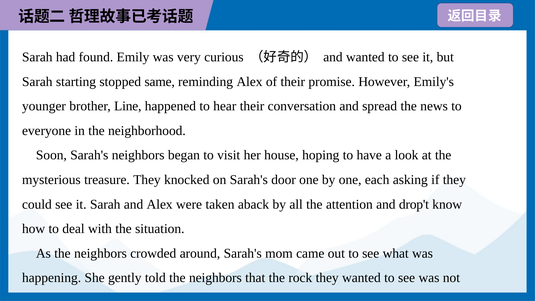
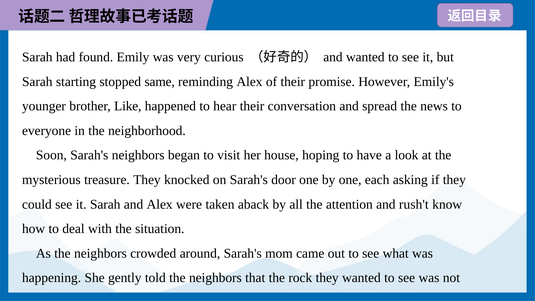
Line: Line -> Like
drop't: drop't -> rush't
